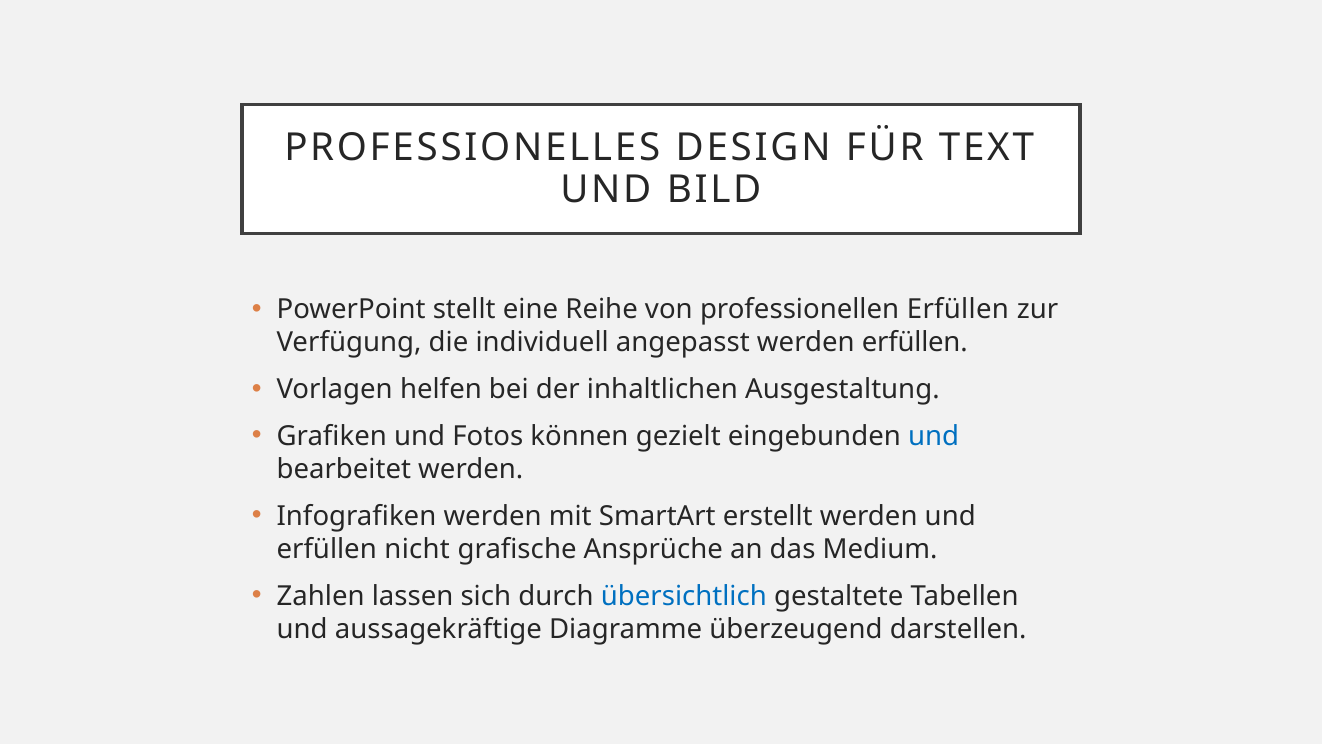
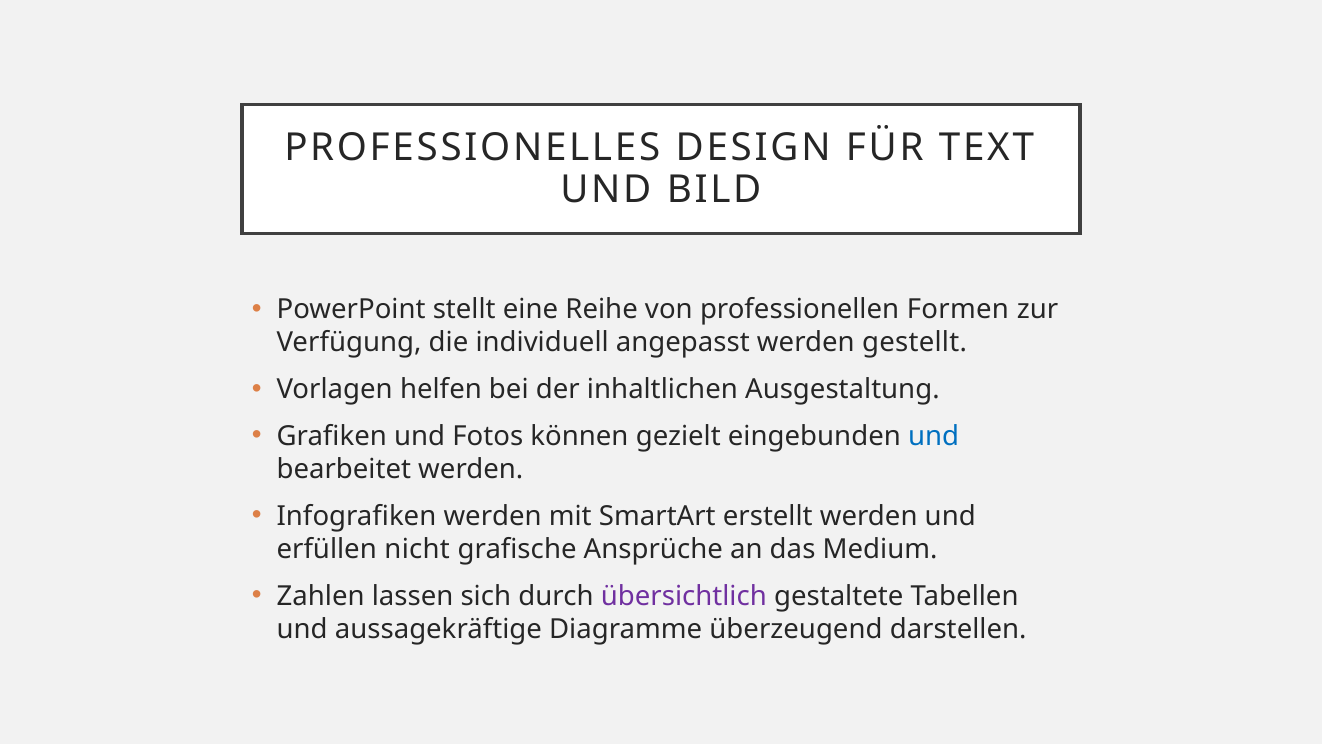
professionellen Erfüllen: Erfüllen -> Formen
werden erfüllen: erfüllen -> gestellt
übersichtlich colour: blue -> purple
